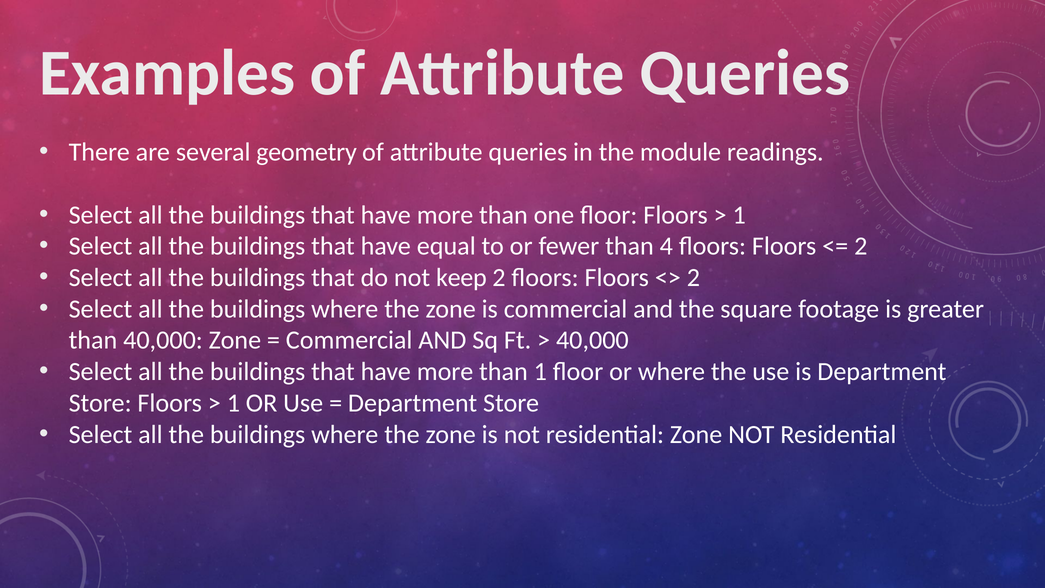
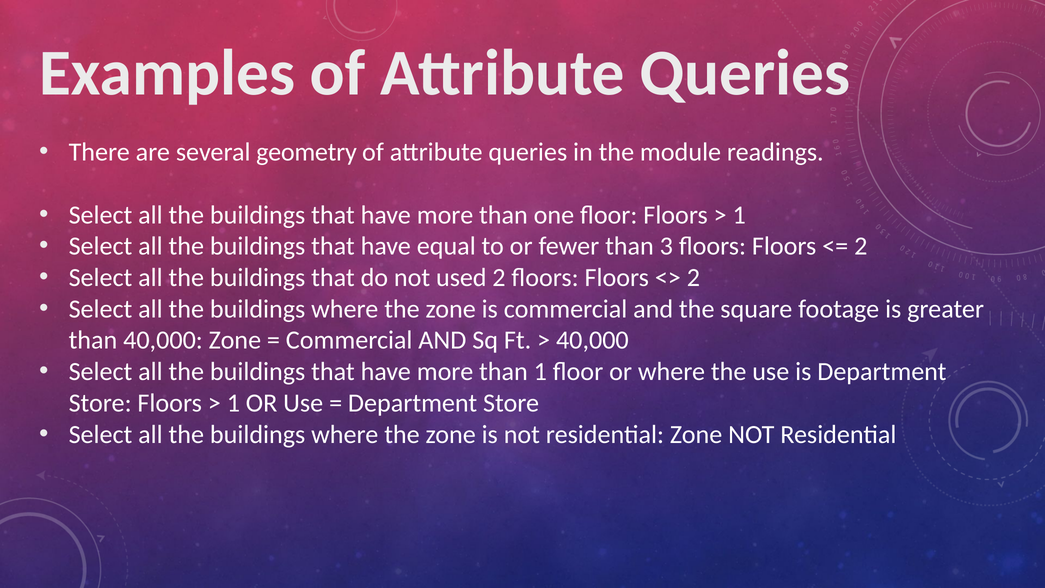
4: 4 -> 3
keep: keep -> used
